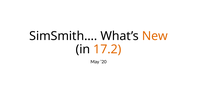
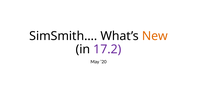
17.2 colour: orange -> purple
